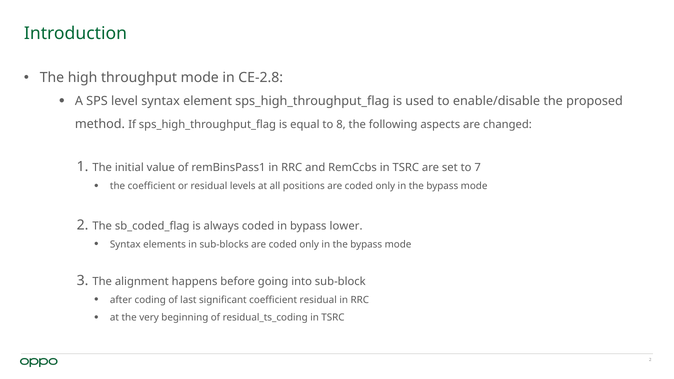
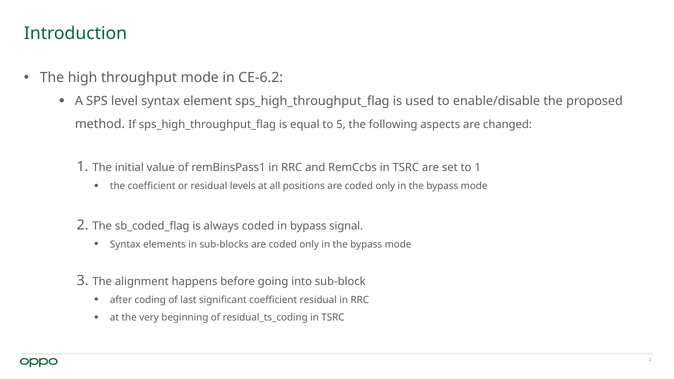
CE-2.8: CE-2.8 -> CE-6.2
8: 8 -> 5
to 7: 7 -> 1
lower: lower -> signal
